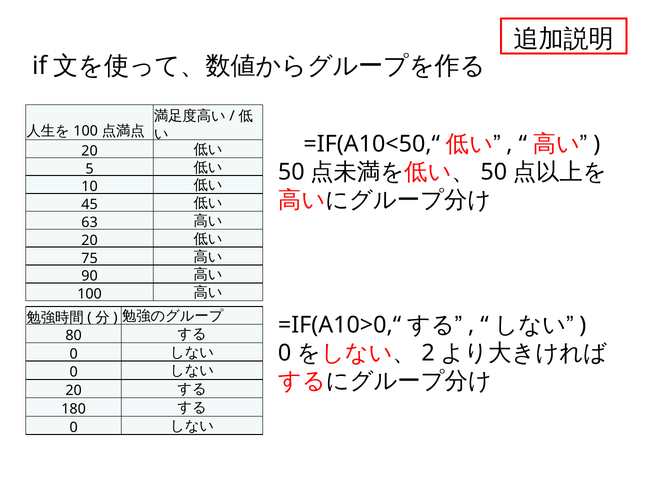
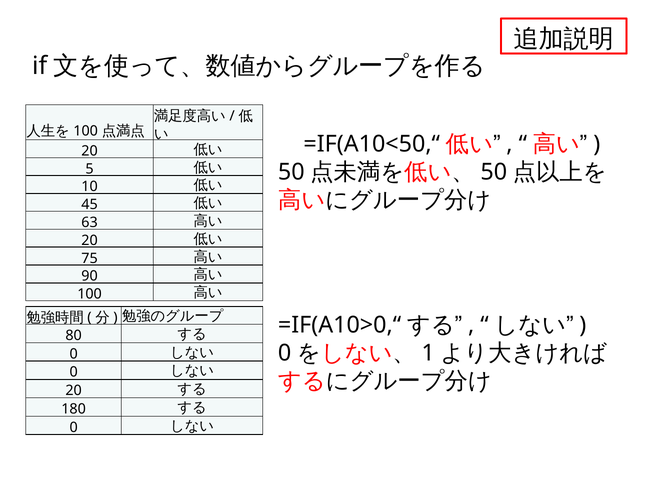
2: 2 -> 1
